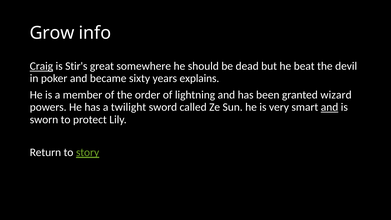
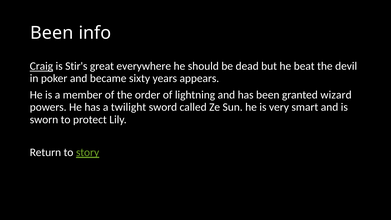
Grow at (52, 33): Grow -> Been
somewhere: somewhere -> everywhere
explains: explains -> appears
and at (330, 107) underline: present -> none
